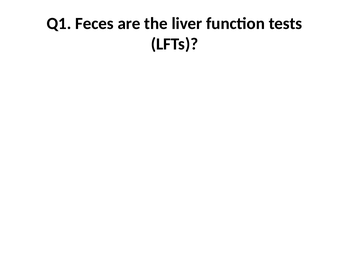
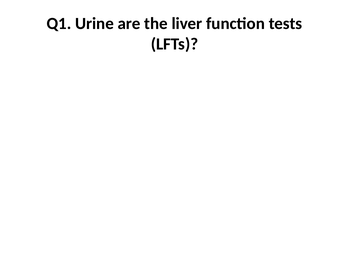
Feces: Feces -> Urine
